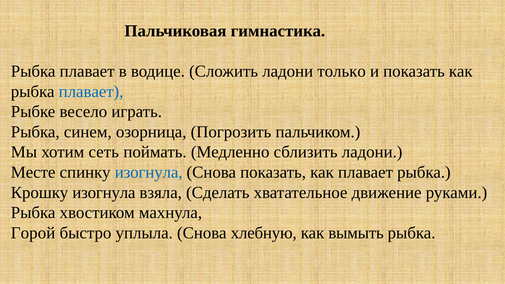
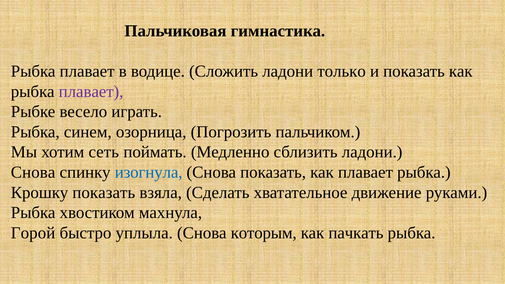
плавает at (91, 91) colour: blue -> purple
Месте at (33, 172): Месте -> Снова
Крошку изогнула: изогнула -> показать
хлебную: хлебную -> которым
вымыть: вымыть -> пачкать
